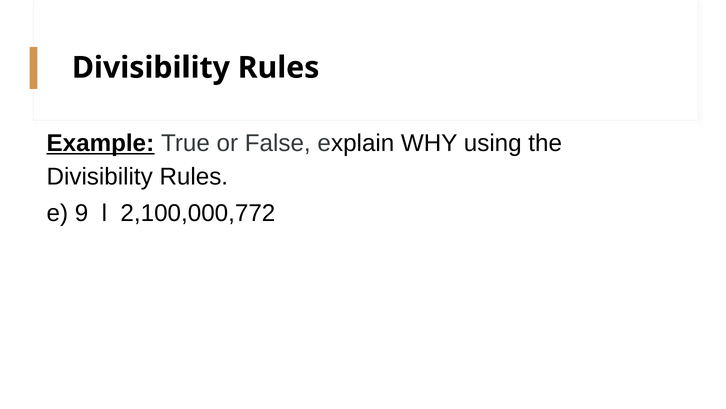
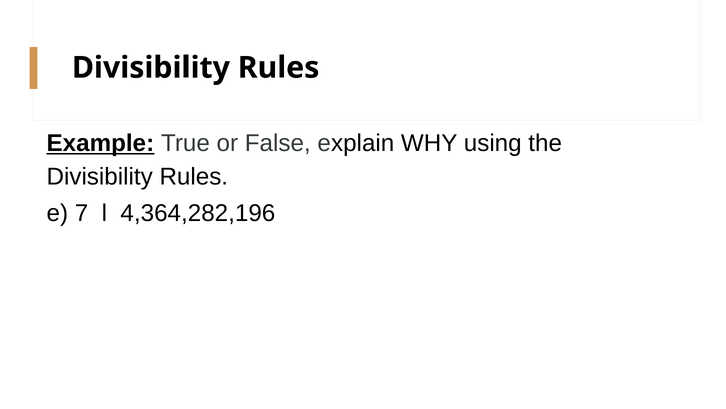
9: 9 -> 7
2,100,000,772: 2,100,000,772 -> 4,364,282,196
